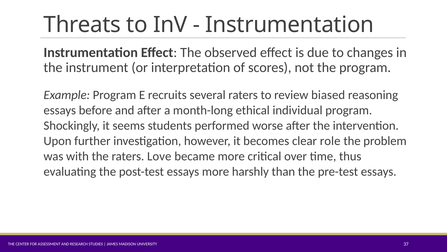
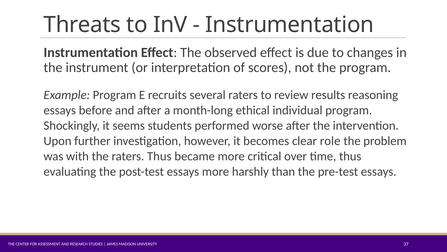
biased: biased -> results
raters Love: Love -> Thus
